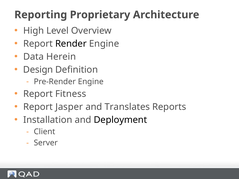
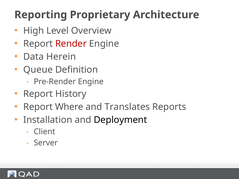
Render colour: black -> red
Design: Design -> Queue
Fitness: Fitness -> History
Jasper: Jasper -> Where
